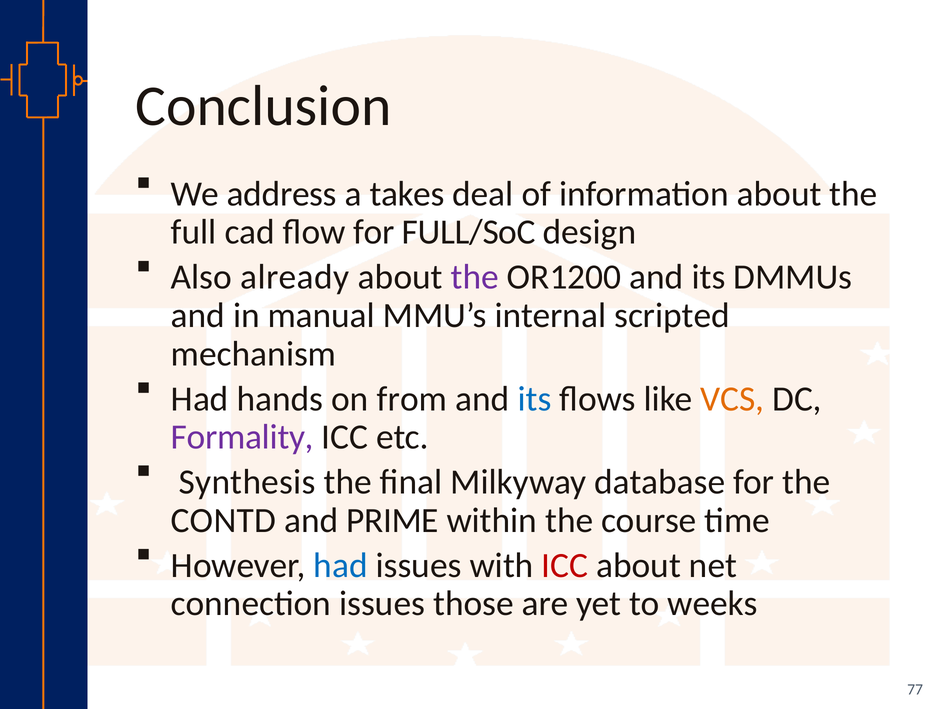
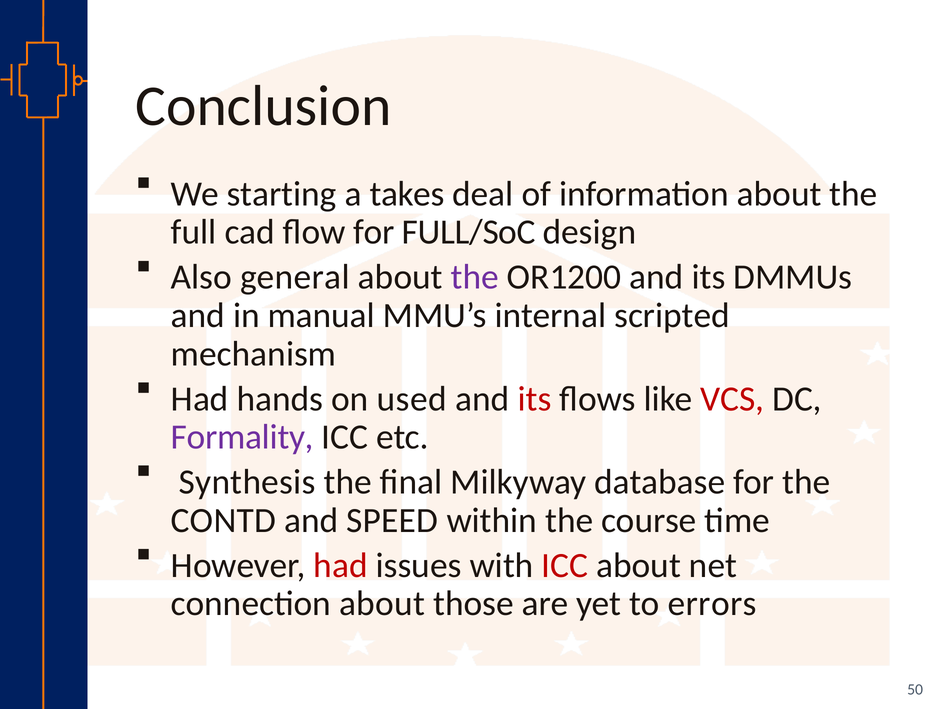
address: address -> starting
already: already -> general
from: from -> used
its at (534, 399) colour: blue -> red
VCS colour: orange -> red
PRIME: PRIME -> SPEED
had at (341, 565) colour: blue -> red
connection issues: issues -> about
weeks: weeks -> errors
77: 77 -> 50
